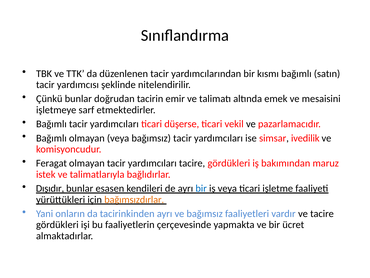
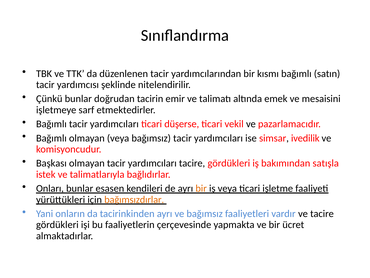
Feragat: Feragat -> Başkası
maruz: maruz -> satışla
Dışıdır: Dışıdır -> Onları
bir at (201, 188) colour: blue -> orange
